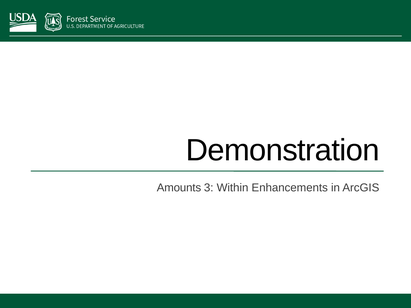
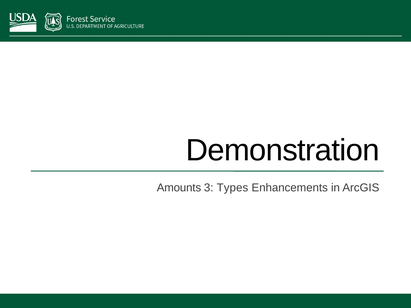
Within: Within -> Types
